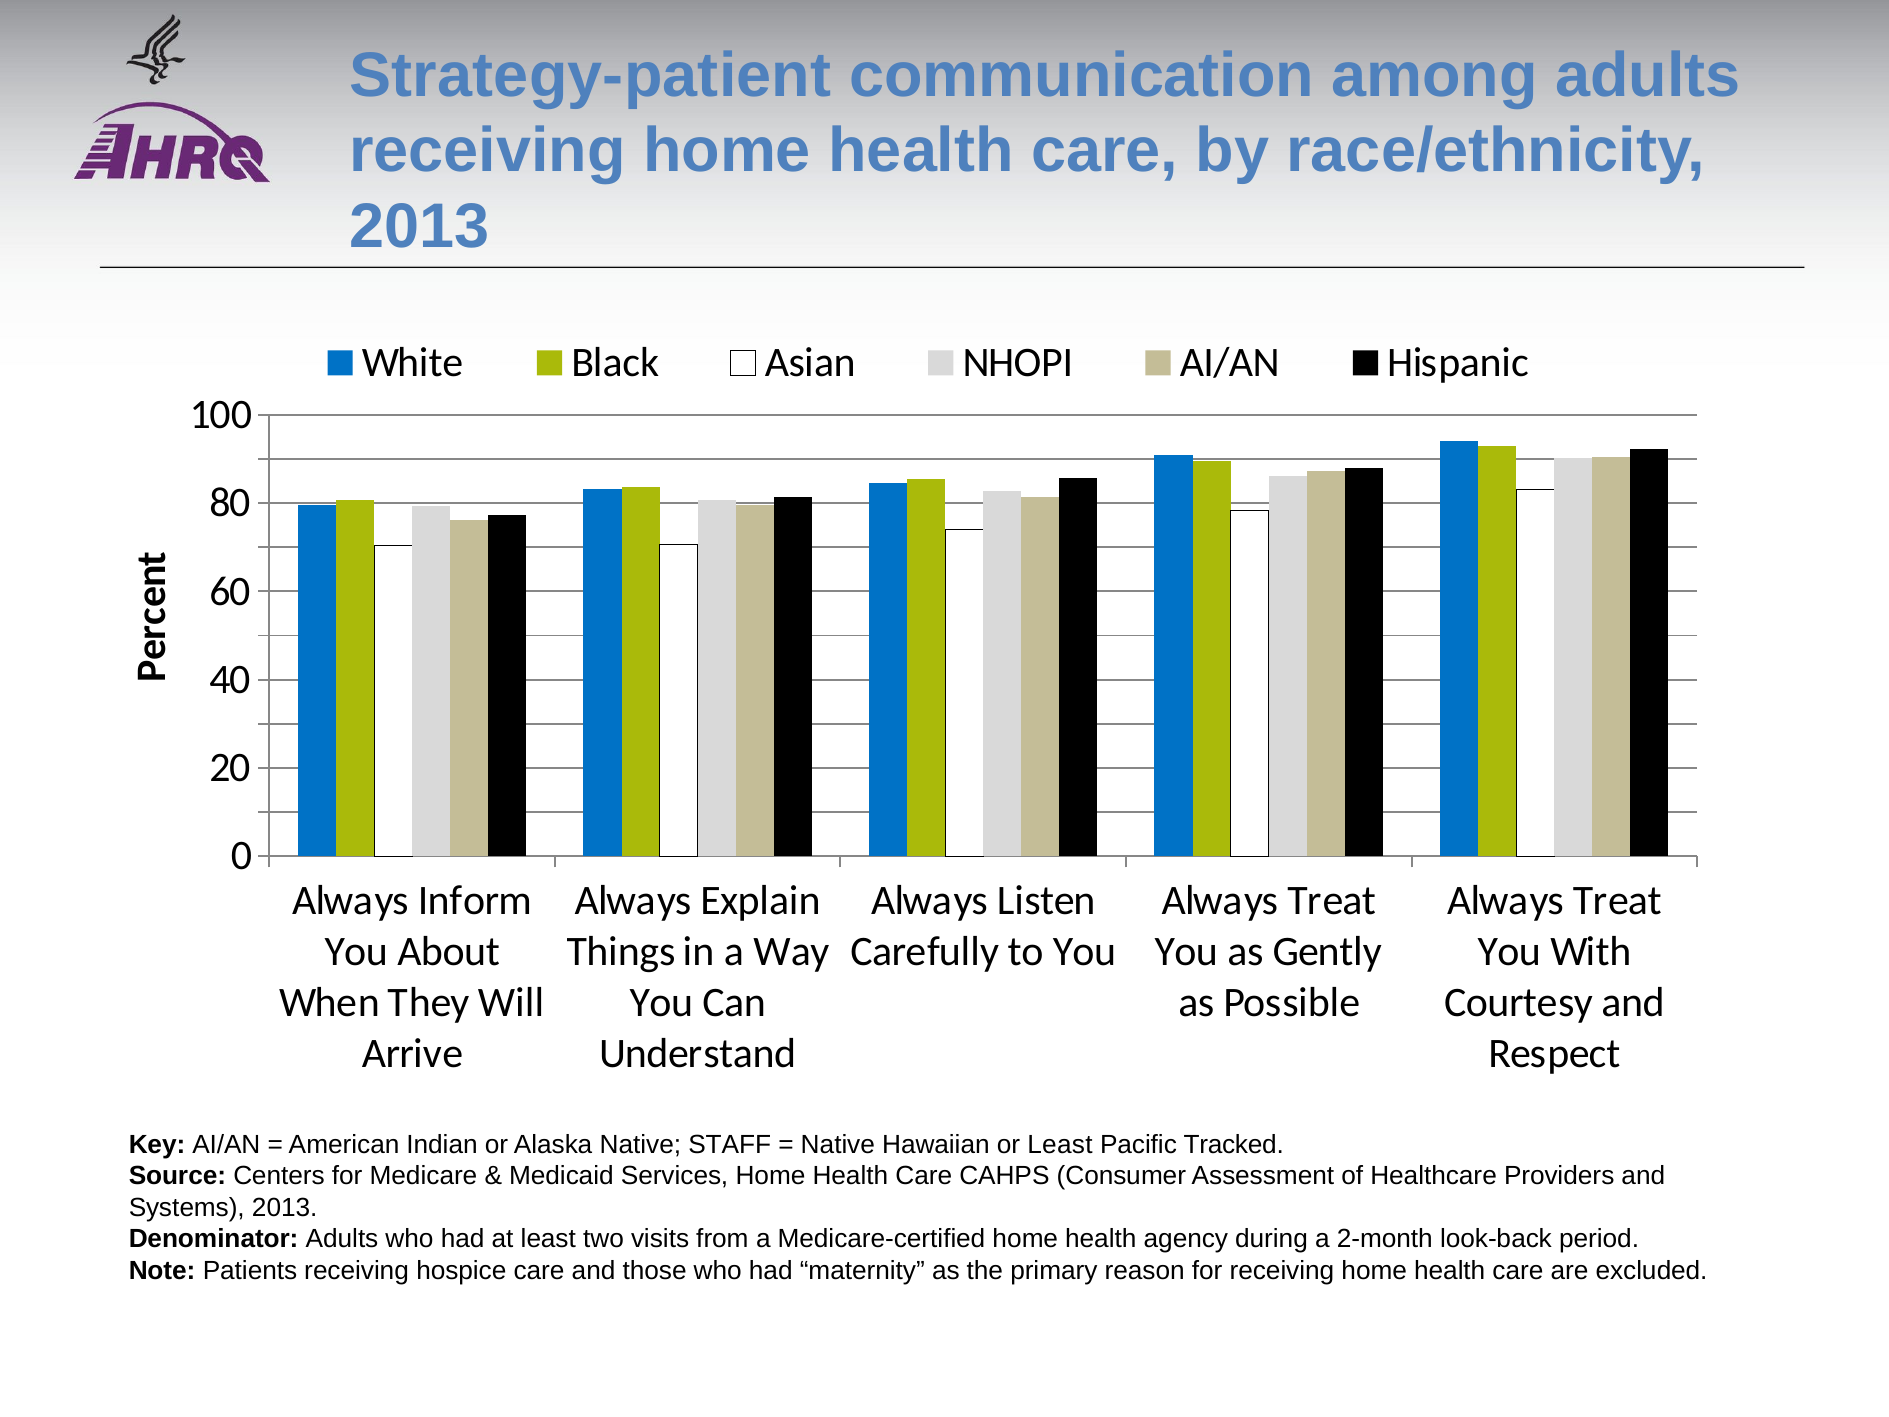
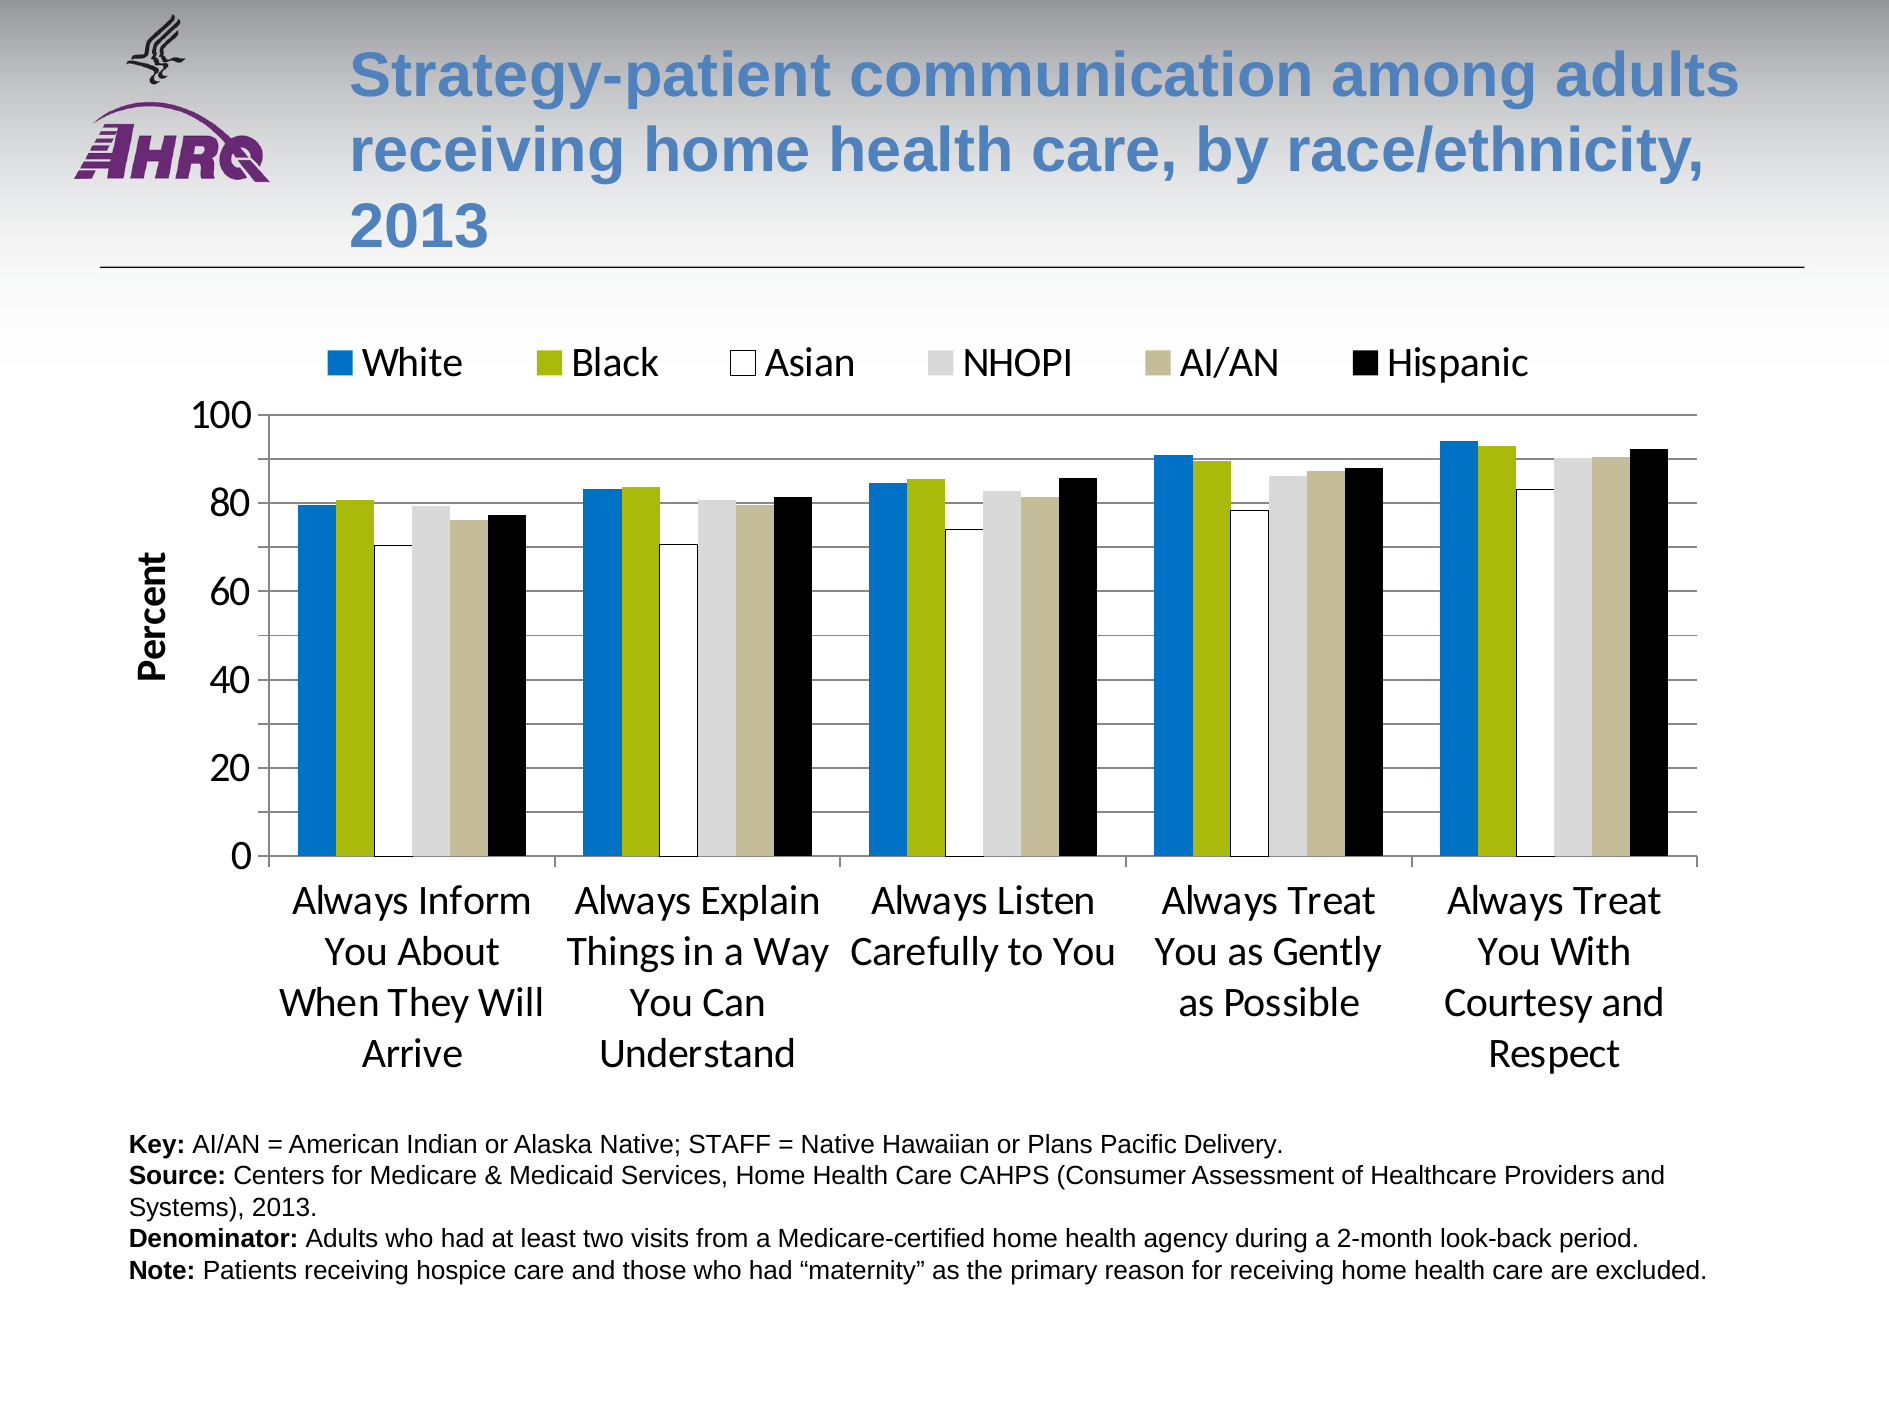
or Least: Least -> Plans
Tracked: Tracked -> Delivery
